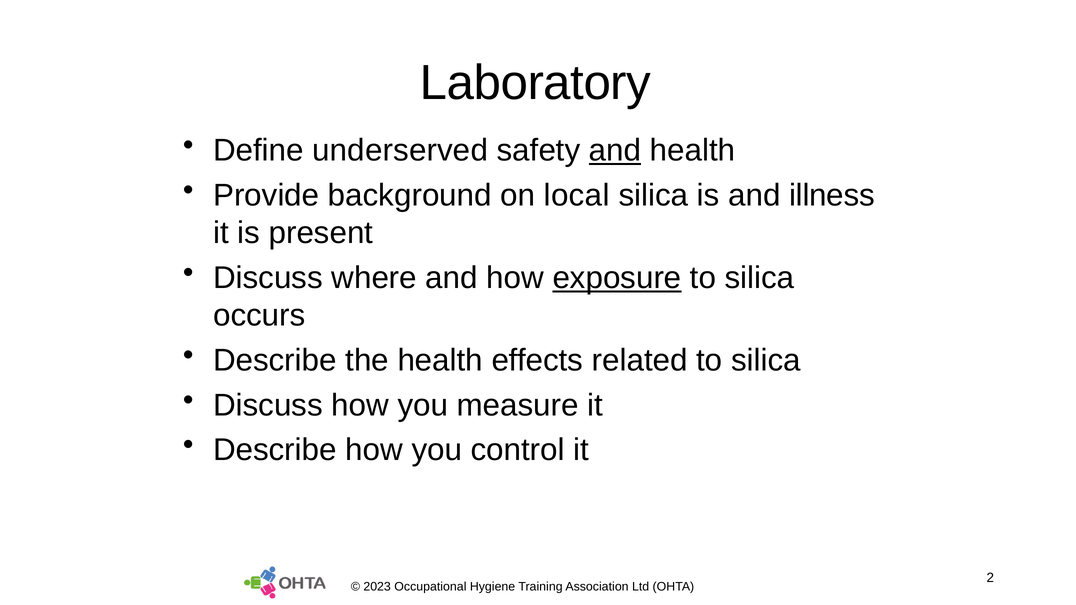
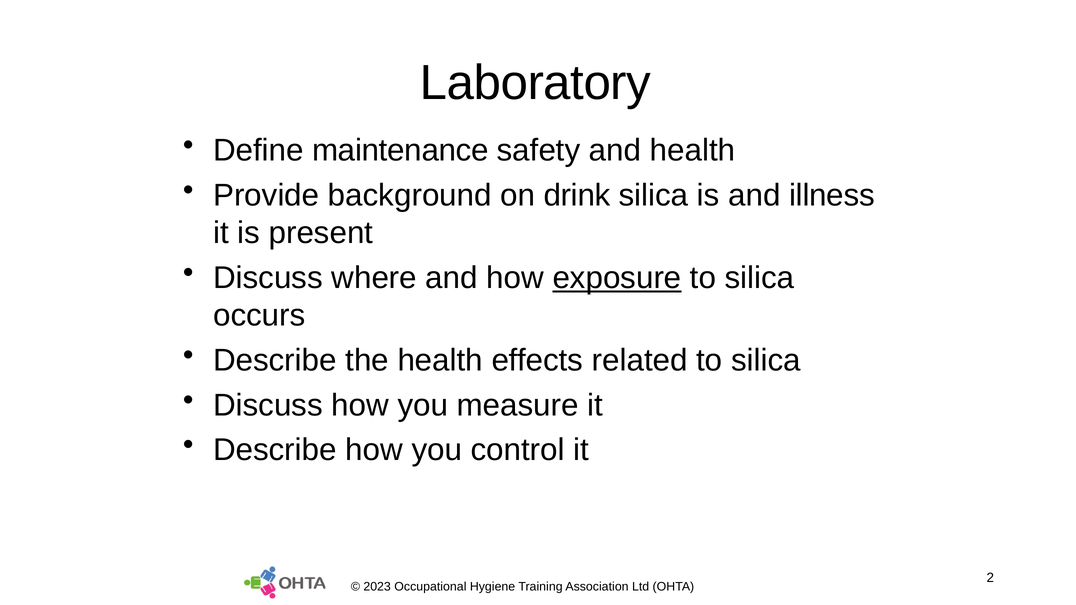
underserved: underserved -> maintenance
and at (615, 151) underline: present -> none
local: local -> drink
